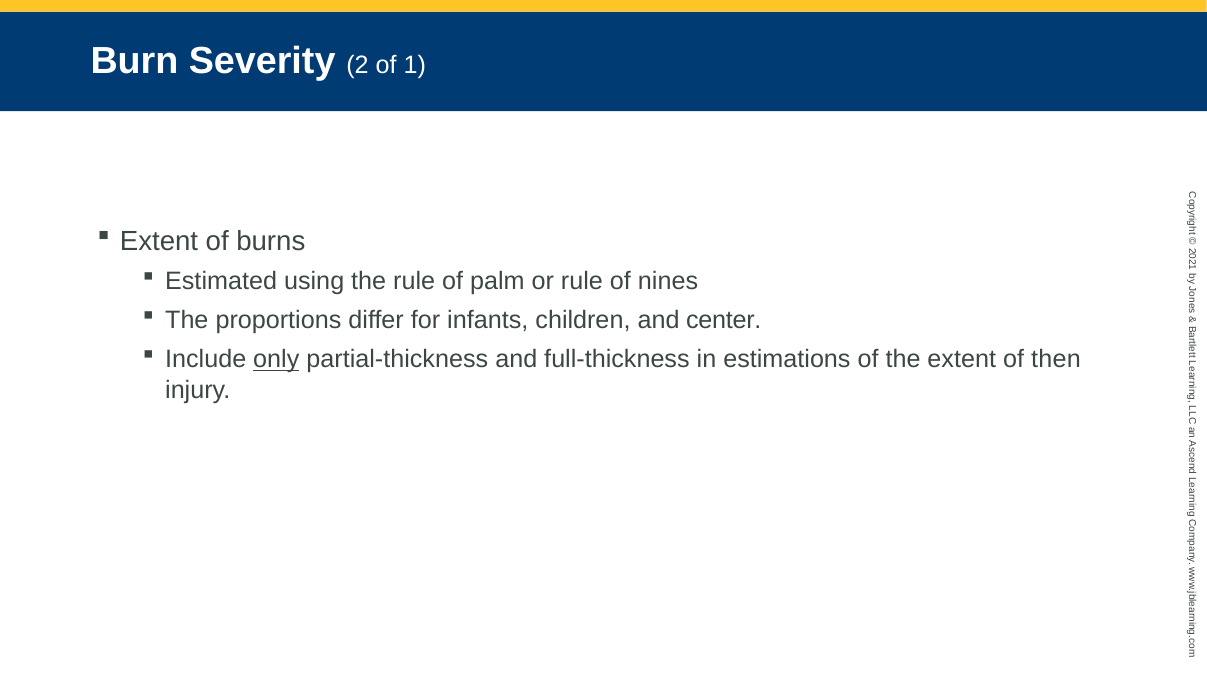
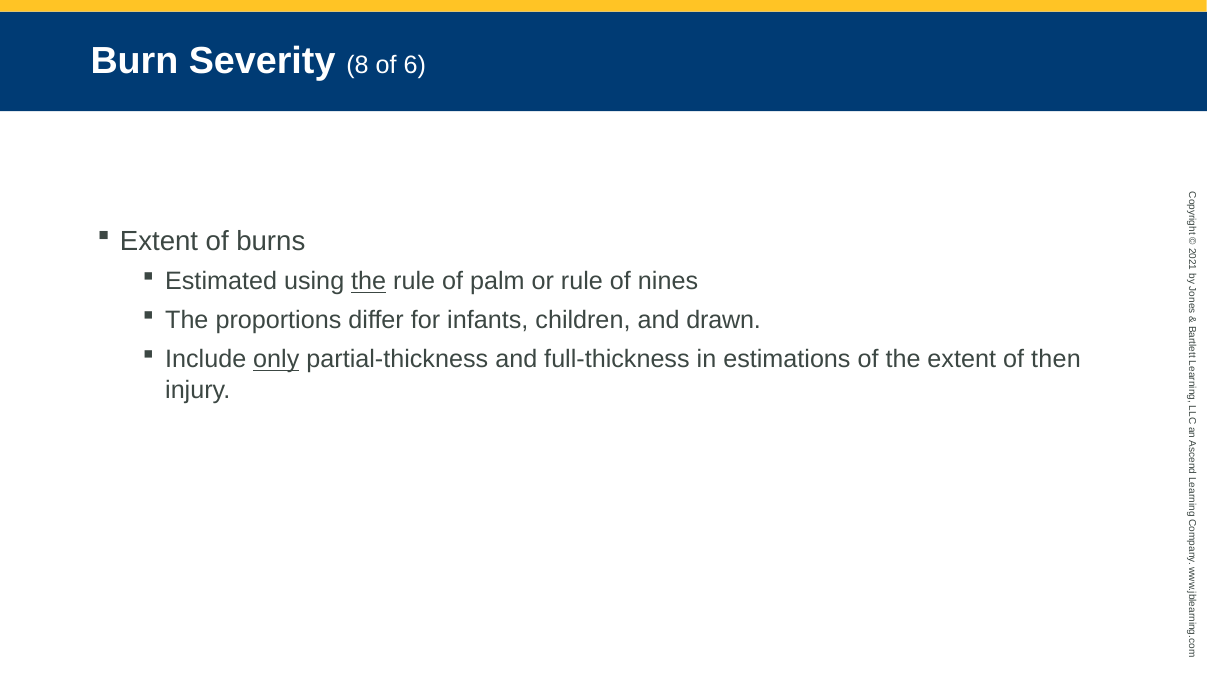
Severity 2: 2 -> 8
of 1: 1 -> 6
the at (369, 282) underline: none -> present
center: center -> drawn
